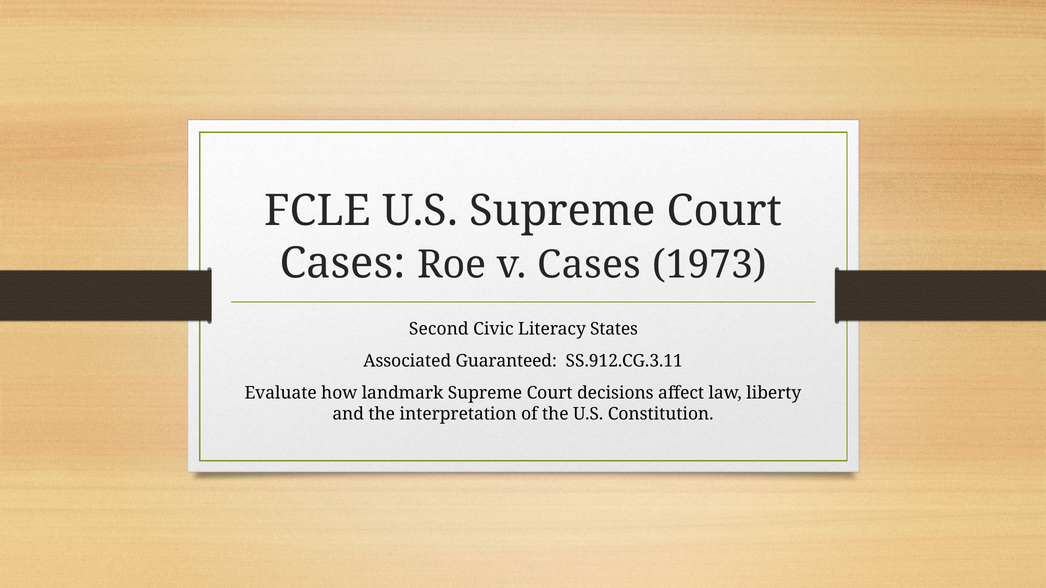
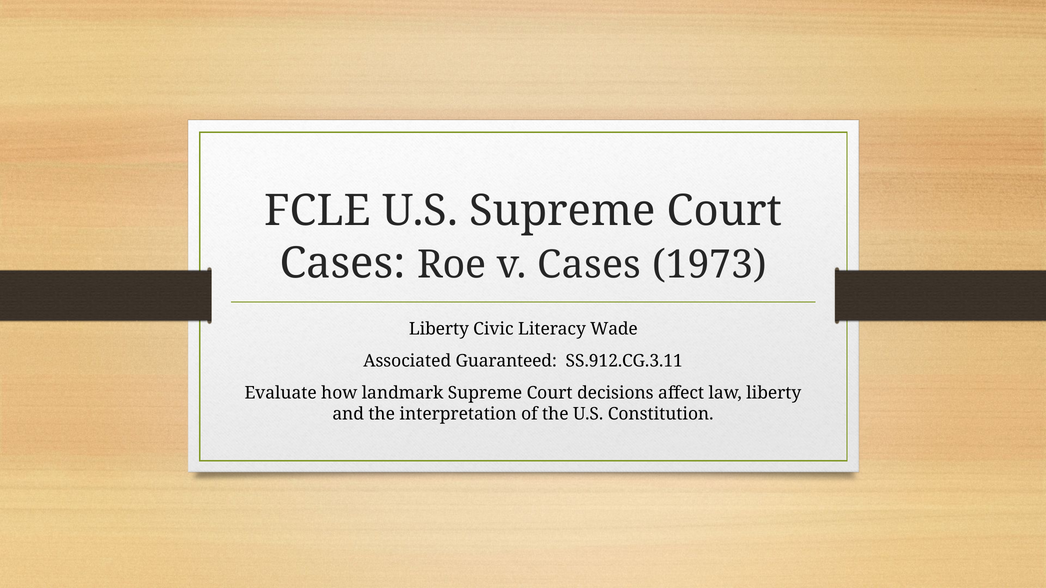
Second at (439, 329): Second -> Liberty
States: States -> Wade
